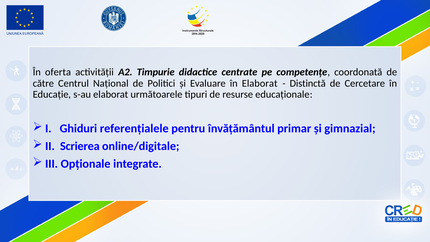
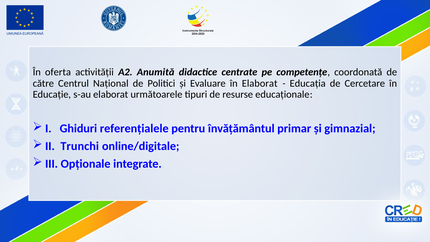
Timpurie: Timpurie -> Anumită
Distinctă: Distinctă -> Educația
Scrierea: Scrierea -> Trunchi
